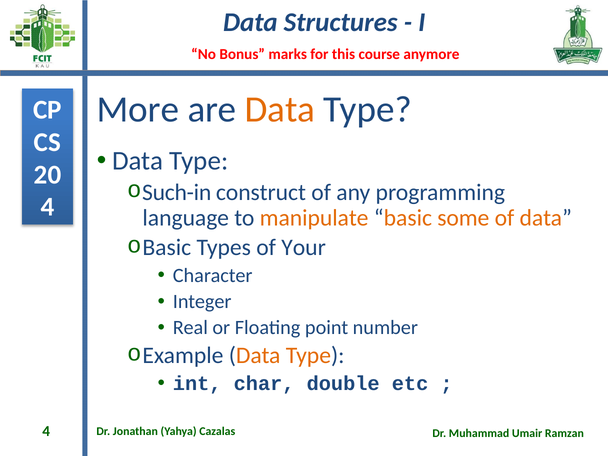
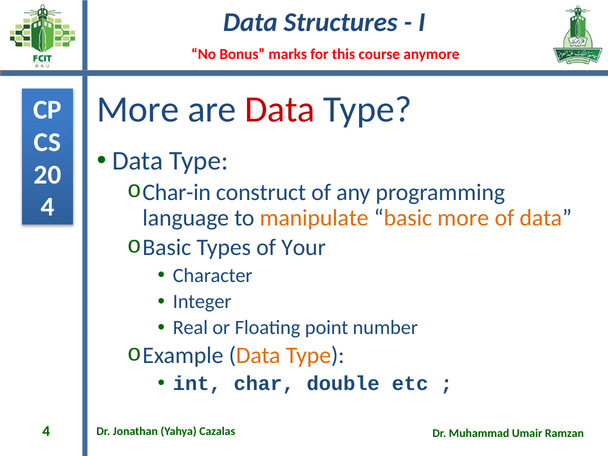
Data at (280, 109) colour: orange -> red
Such-in: Such-in -> Char-in
basic some: some -> more
